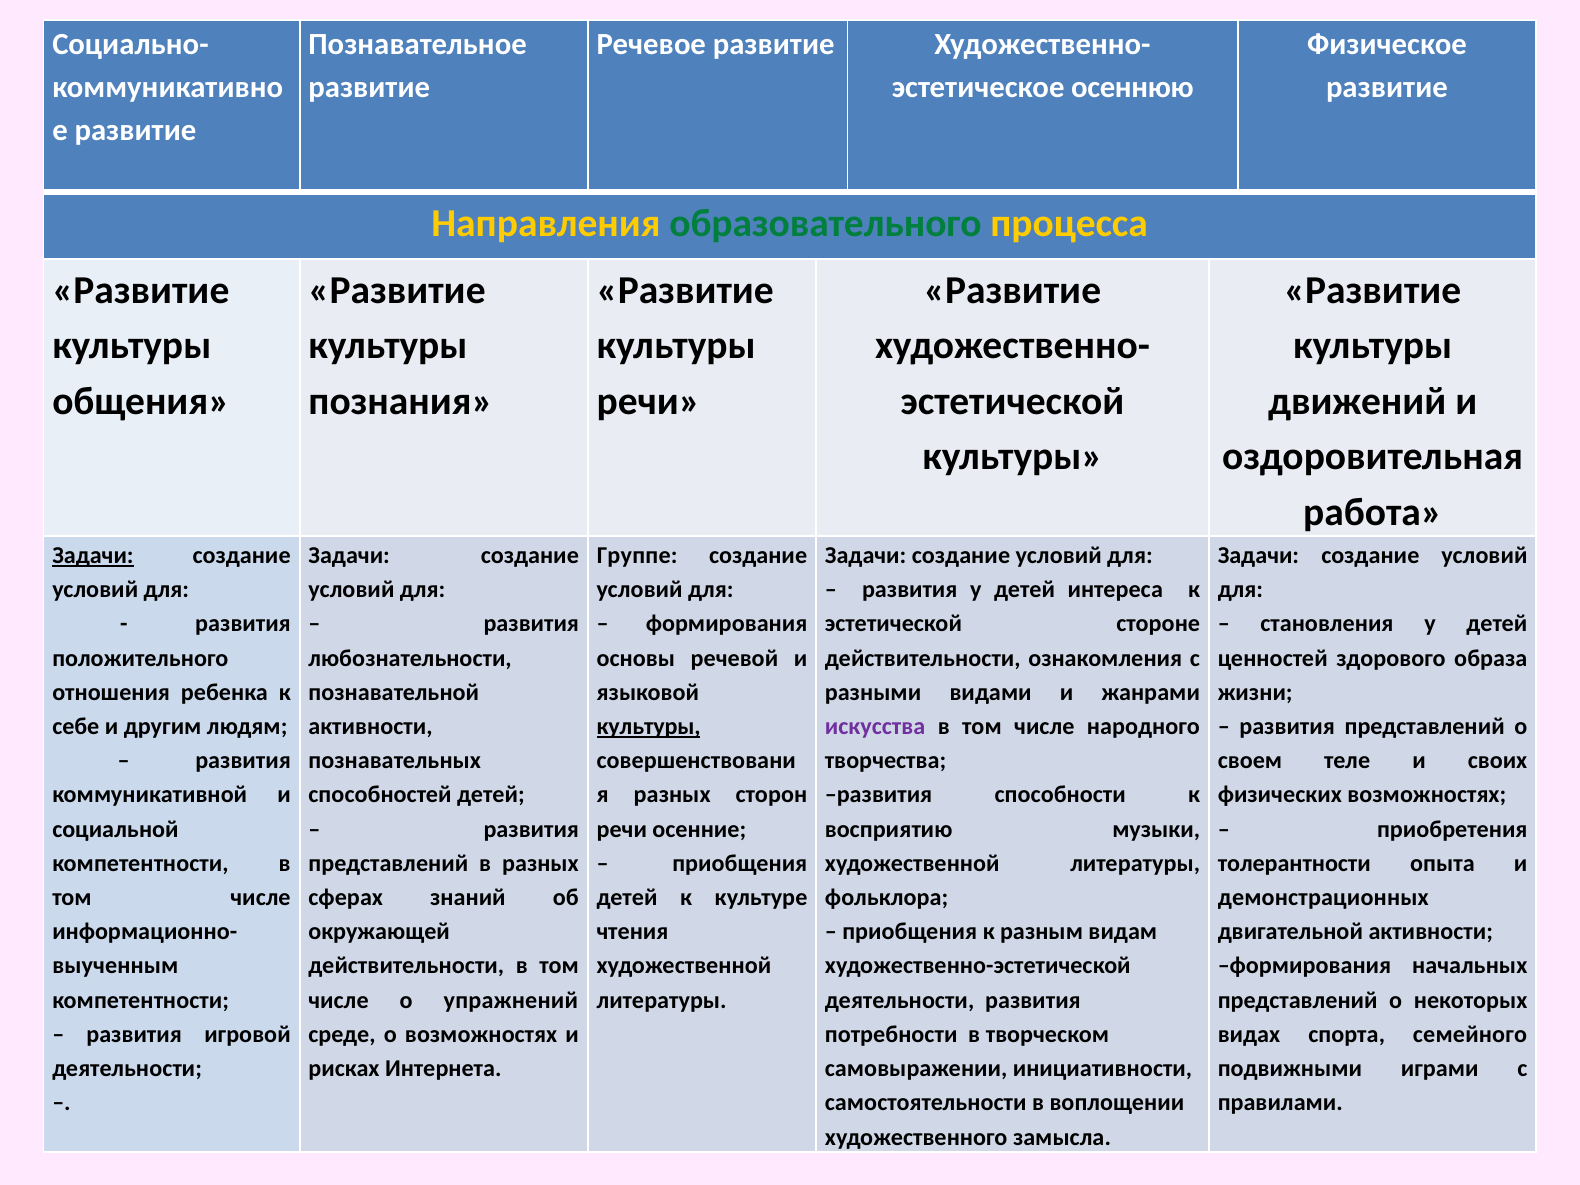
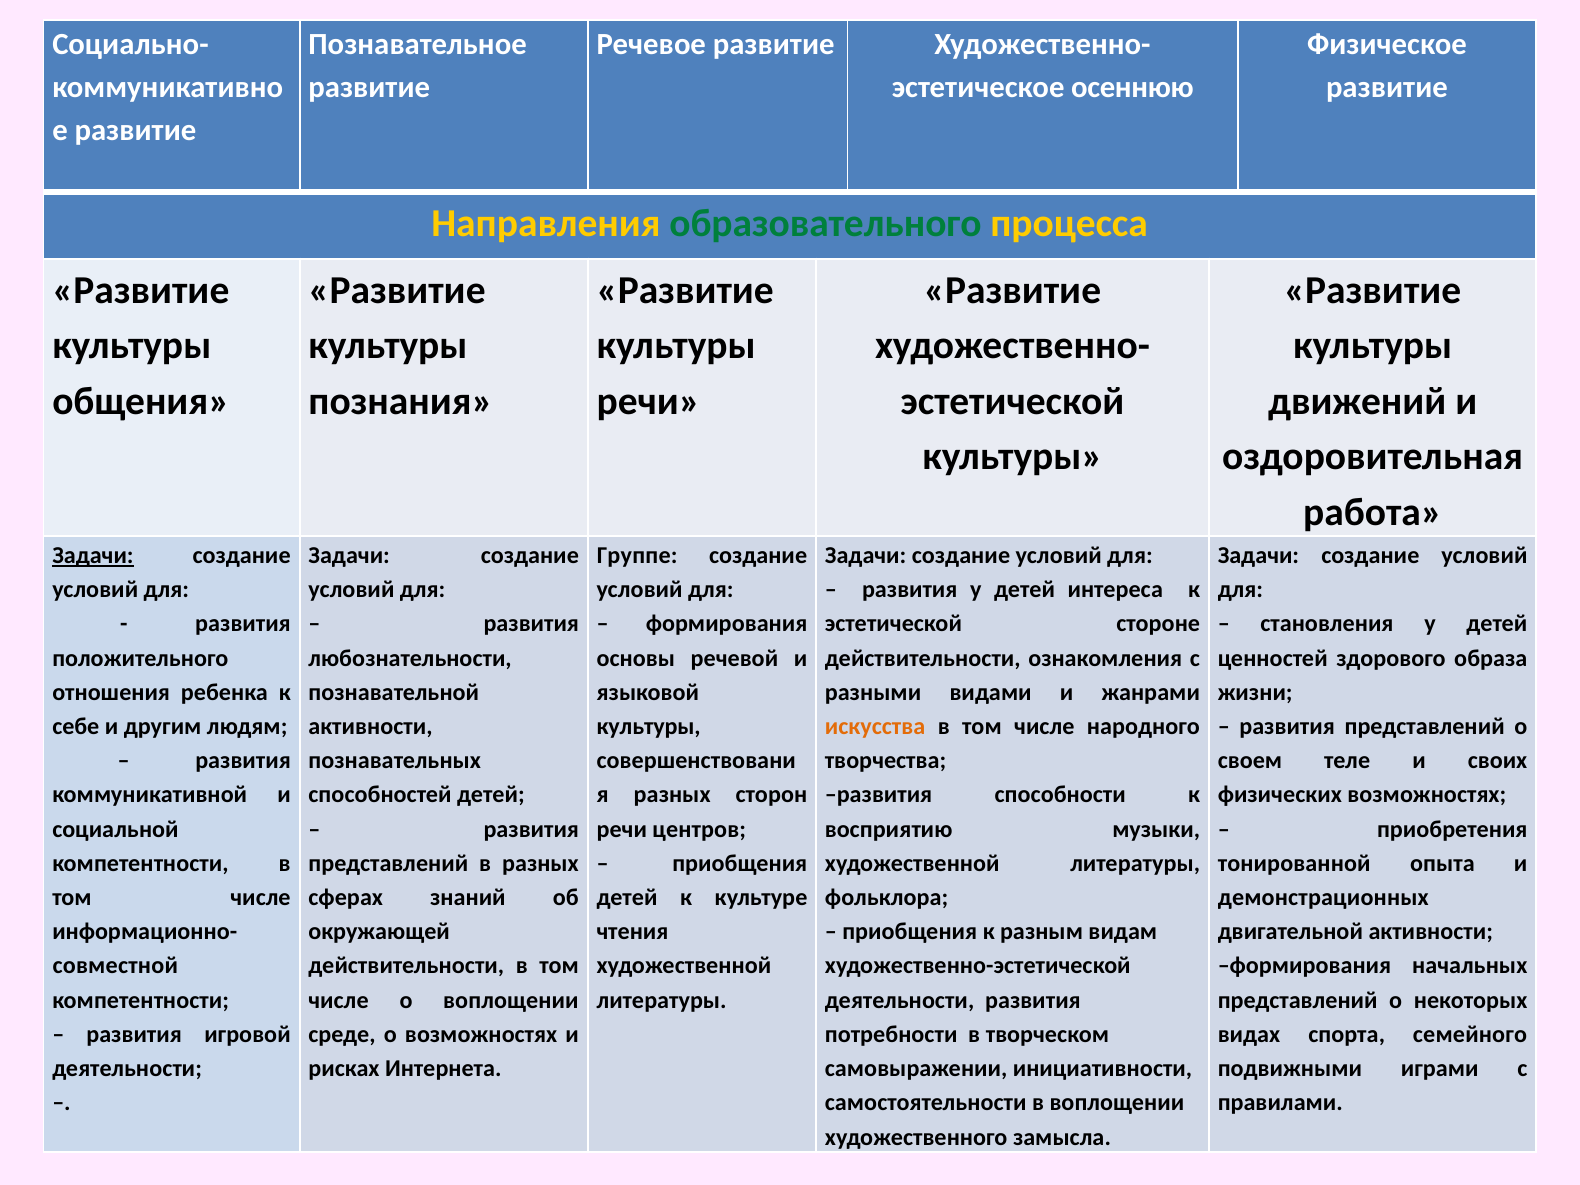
культуры at (649, 726) underline: present -> none
искусства colour: purple -> orange
осенние: осенние -> центров
толерантности: толерантности -> тонированной
выученным: выученным -> совместной
о упражнений: упражнений -> воплощении
